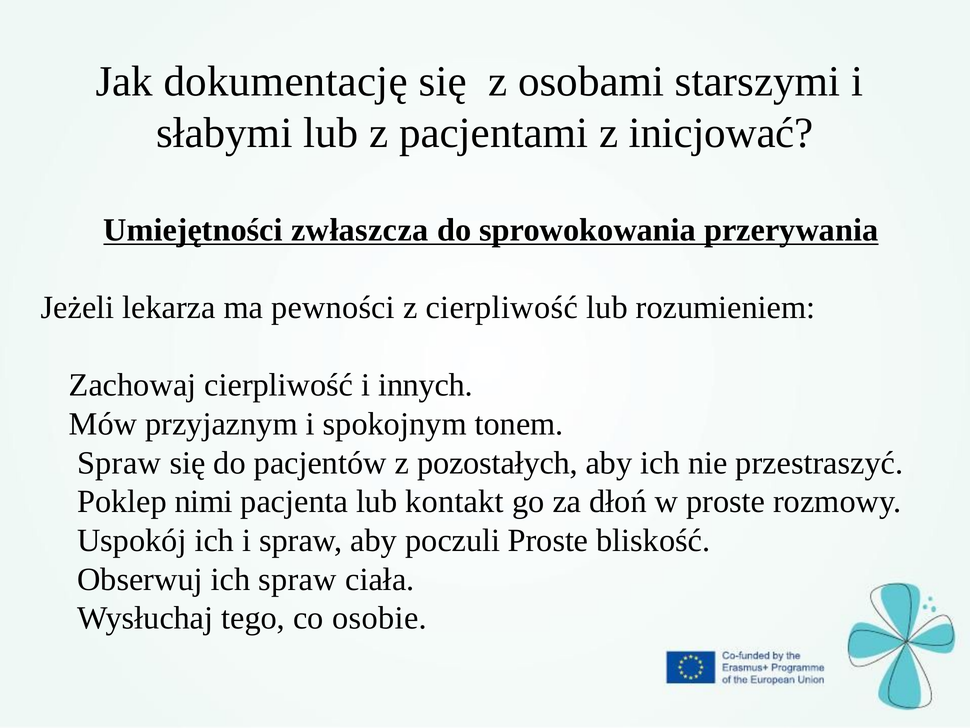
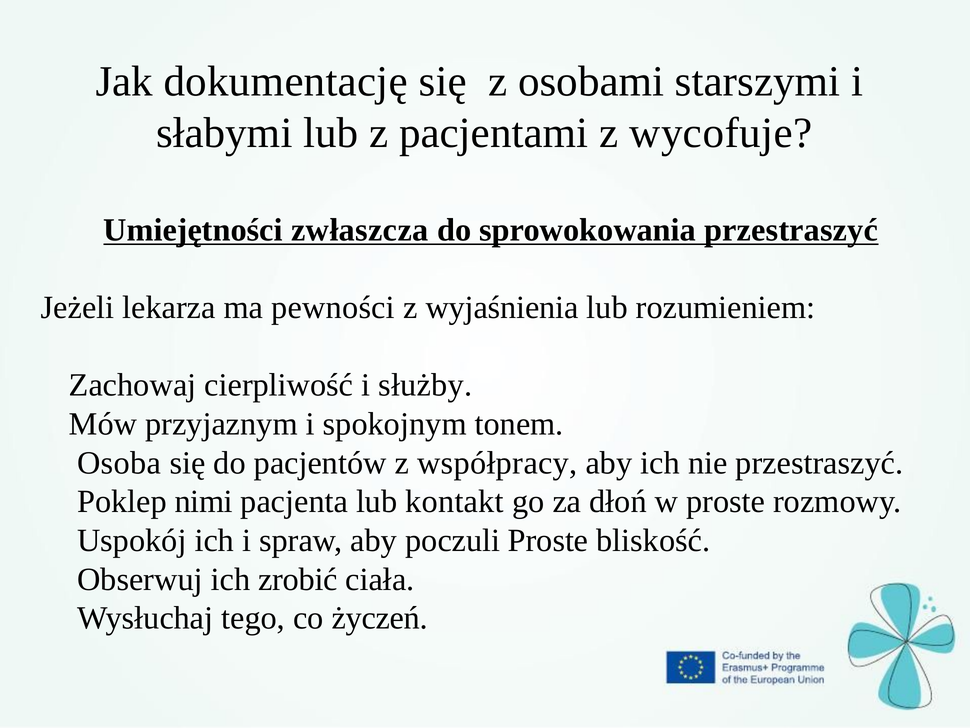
inicjować: inicjować -> wycofuje
sprowokowania przerywania: przerywania -> przestraszyć
z cierpliwość: cierpliwość -> wyjaśnienia
innych: innych -> służby
Spraw at (119, 463): Spraw -> Osoba
pozostałych: pozostałych -> współpracy
ich spraw: spraw -> zrobić
osobie: osobie -> życzeń
